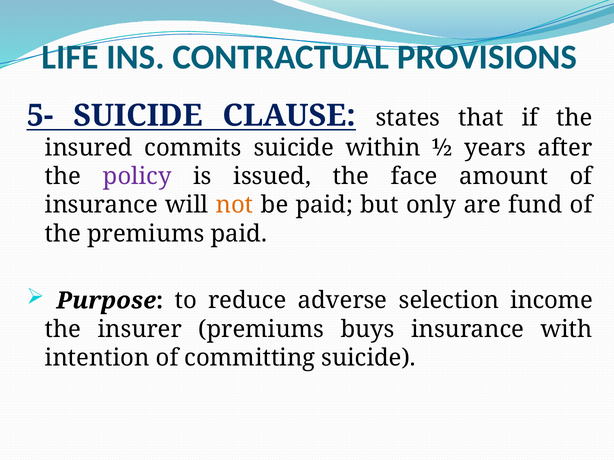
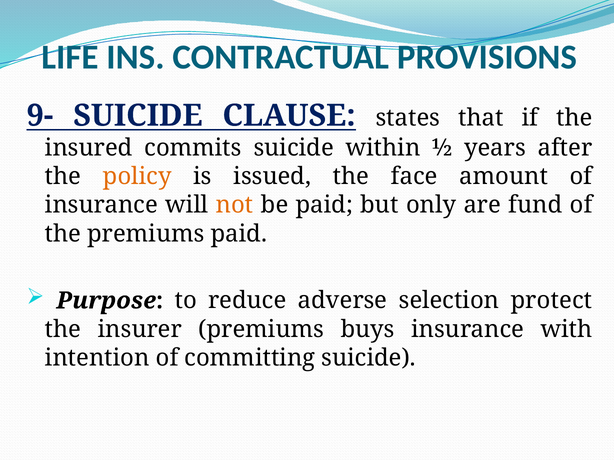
5-: 5- -> 9-
policy colour: purple -> orange
income: income -> protect
